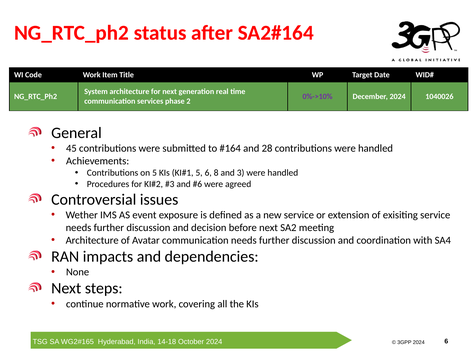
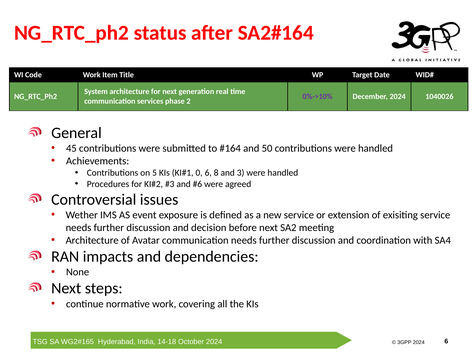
28: 28 -> 50
5 at (199, 173): 5 -> 0
